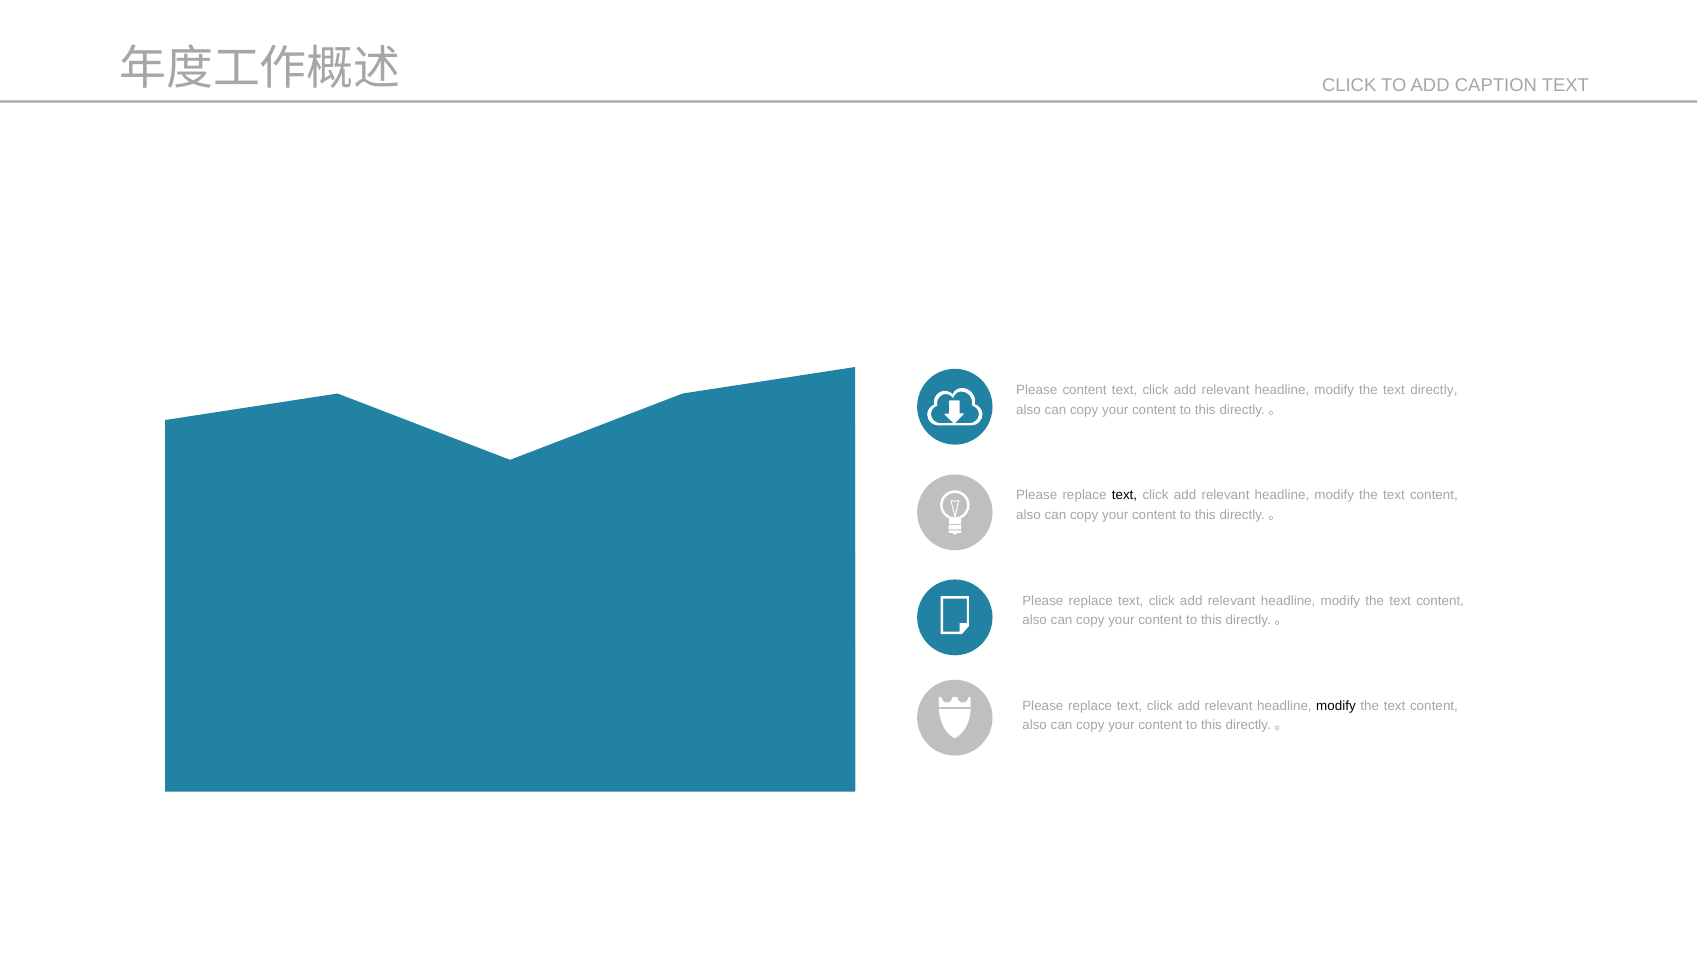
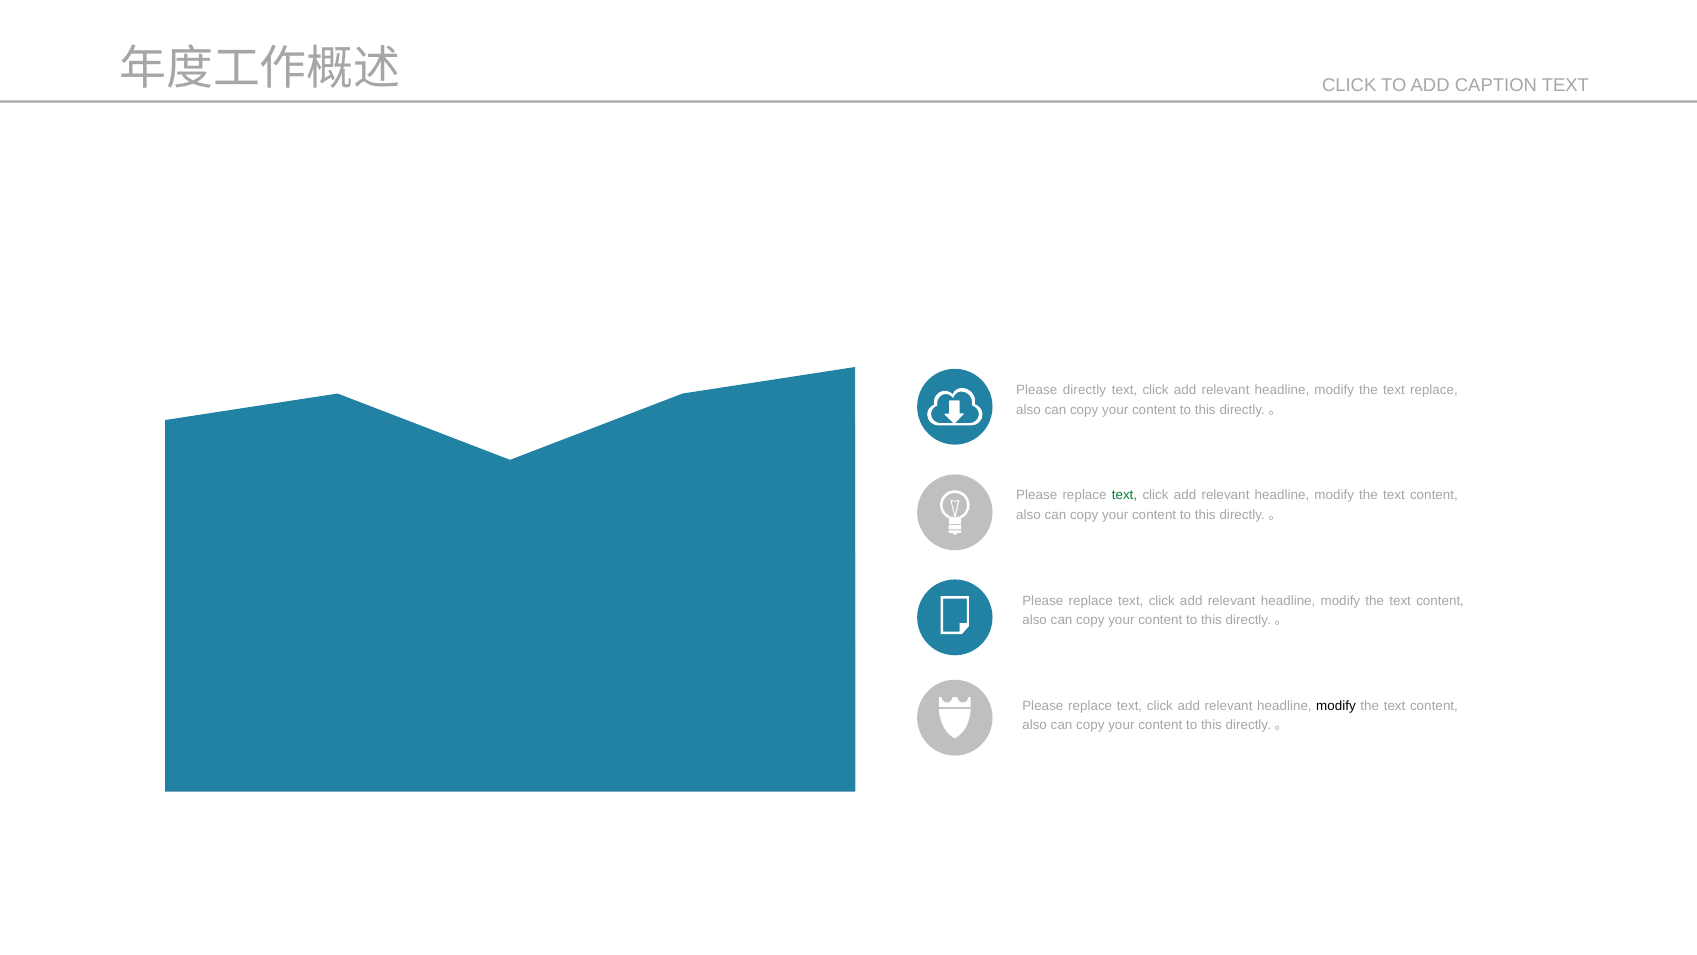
Please content: content -> directly
text directly: directly -> replace
text at (1125, 495) colour: black -> green
